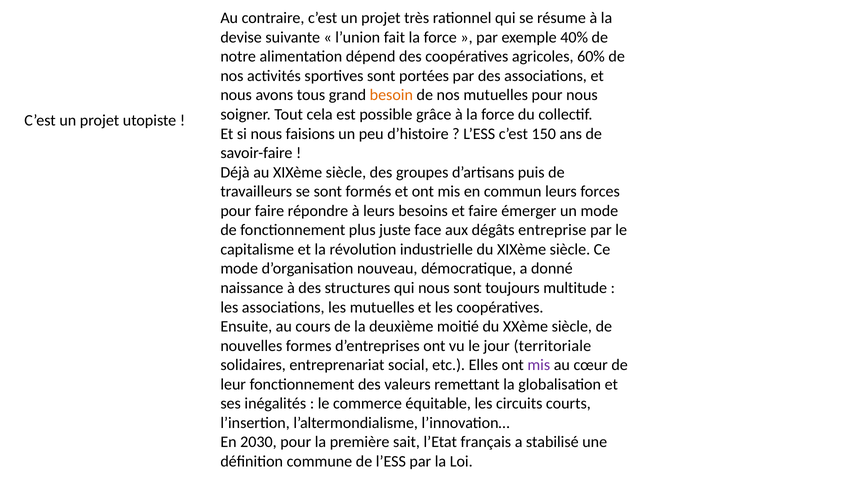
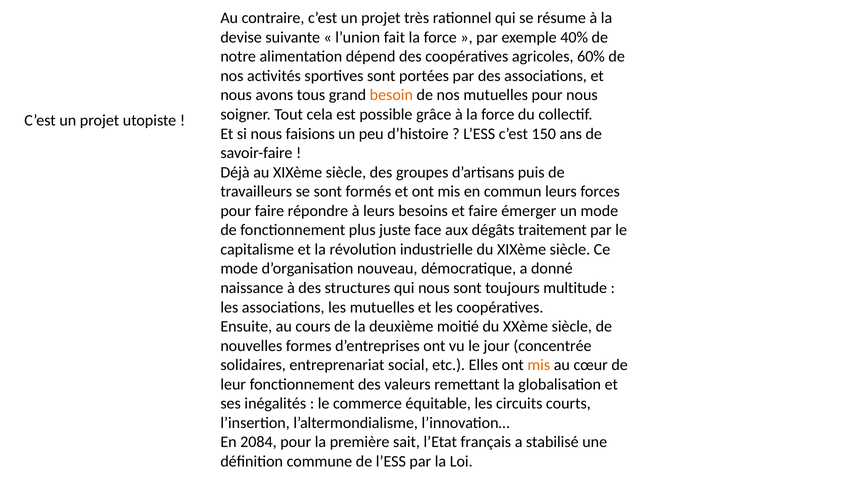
entreprise: entreprise -> traitement
territoriale: territoriale -> concentrée
mis at (539, 365) colour: purple -> orange
2030: 2030 -> 2084
